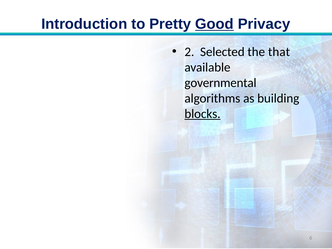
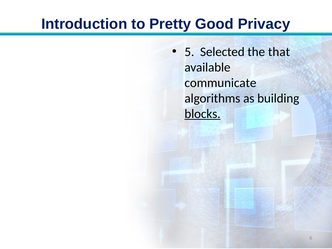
Good underline: present -> none
2: 2 -> 5
governmental: governmental -> communicate
